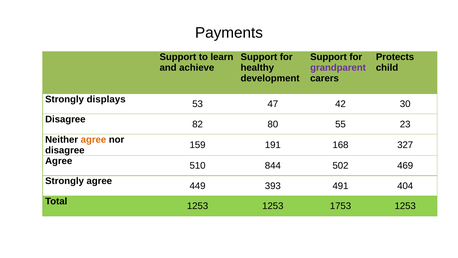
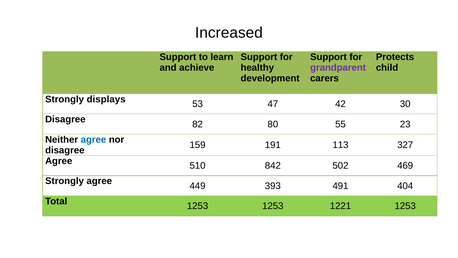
Payments: Payments -> Increased
agree at (93, 139) colour: orange -> blue
168: 168 -> 113
844: 844 -> 842
1753: 1753 -> 1221
